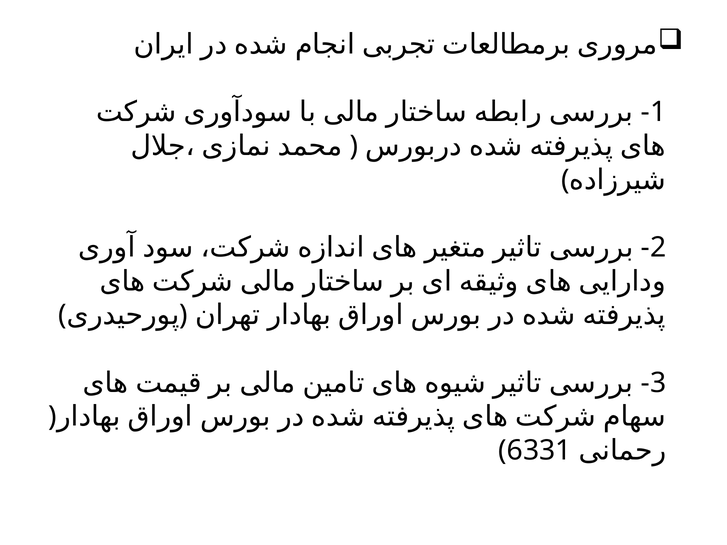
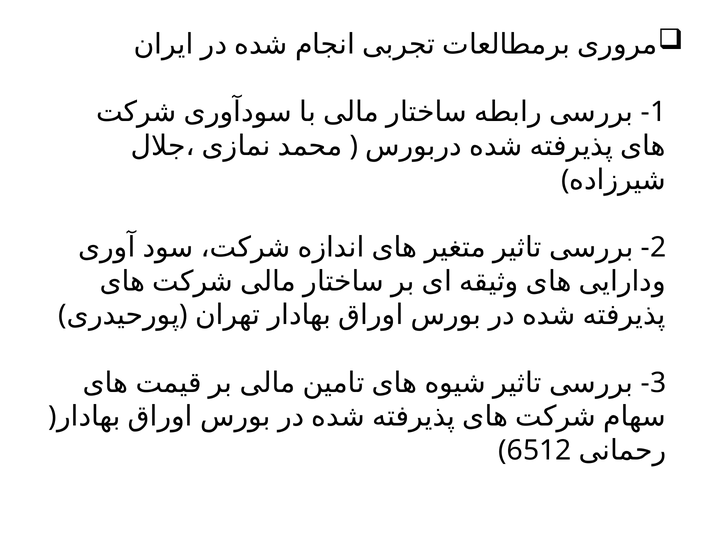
6331: 6331 -> 6512
